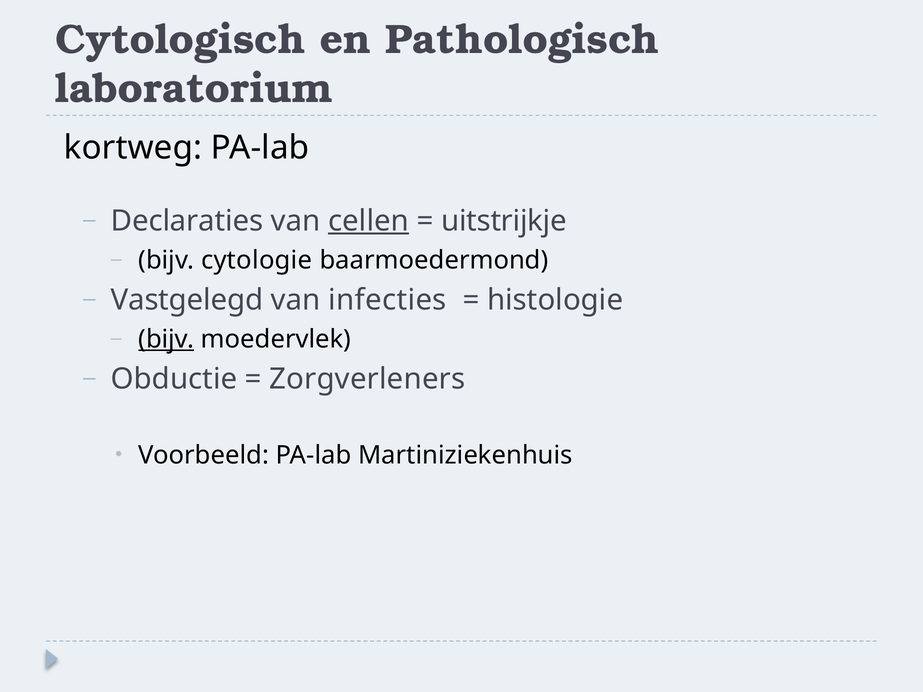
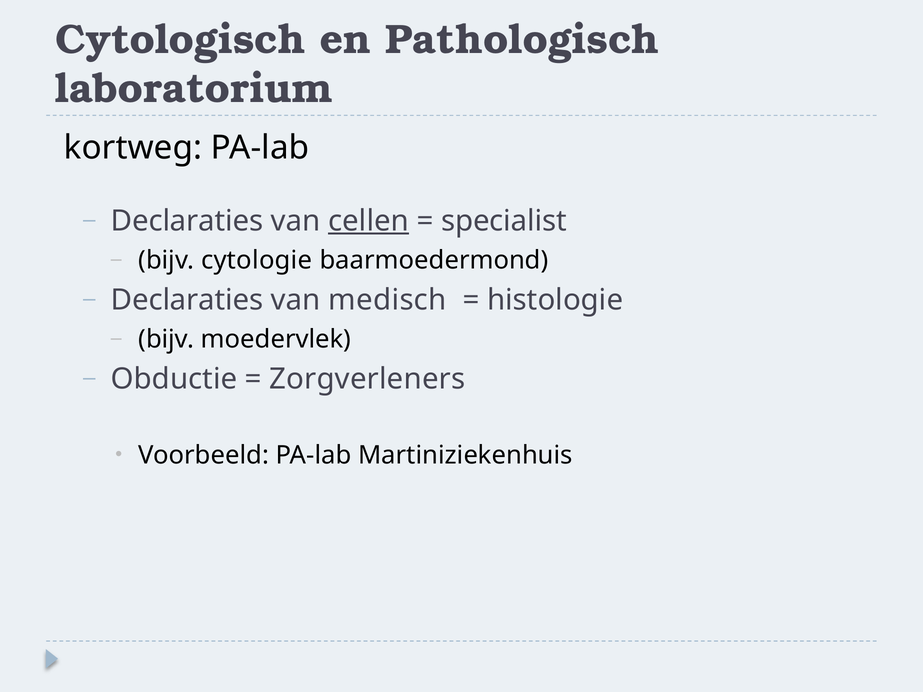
uitstrijkje: uitstrijkje -> specialist
Vastgelegd at (187, 300): Vastgelegd -> Declaraties
infecties: infecties -> medisch
bijv at (166, 339) underline: present -> none
